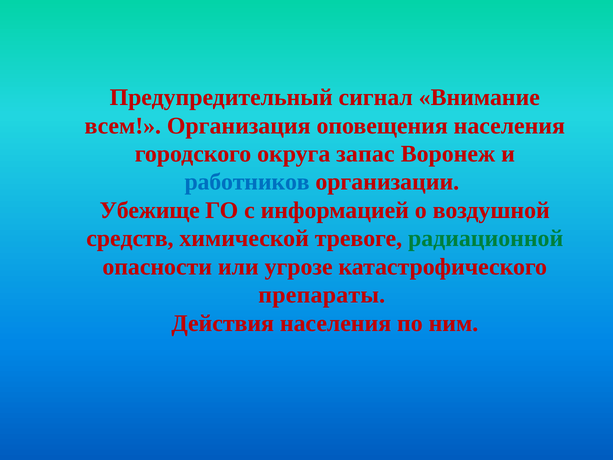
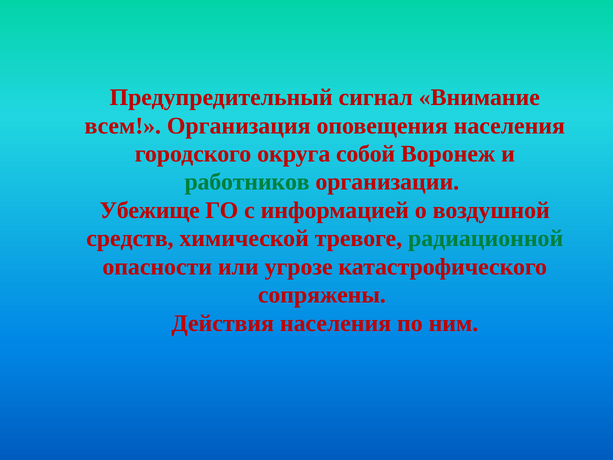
запас: запас -> собой
работников colour: blue -> green
препараты: препараты -> сопряжены
